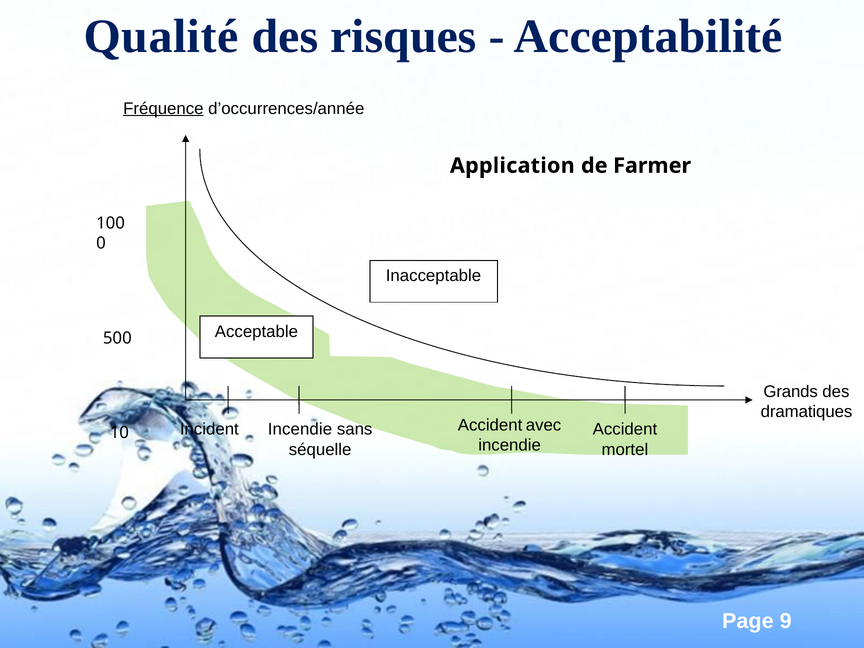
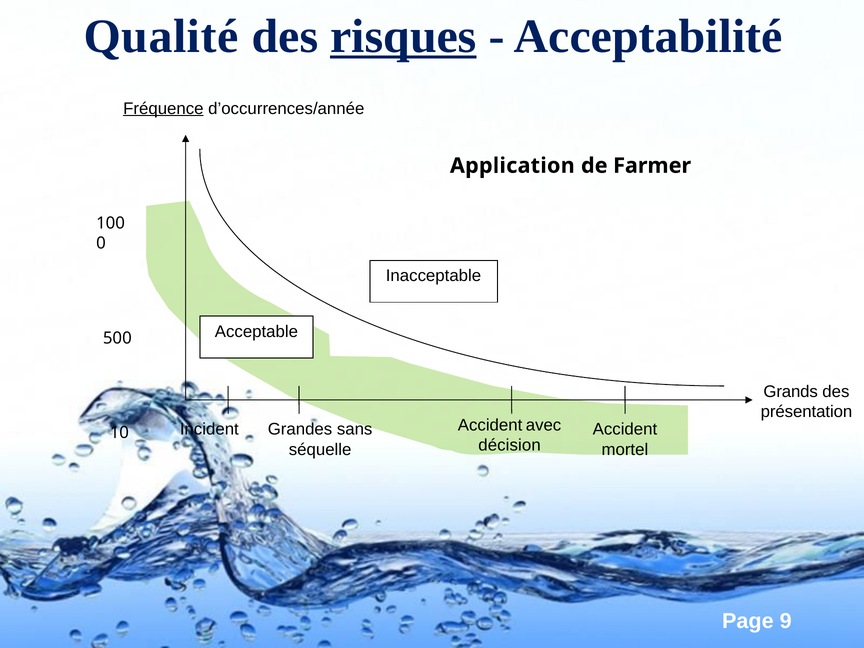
risques underline: none -> present
dramatiques: dramatiques -> présentation
Incident Incendie: Incendie -> Grandes
incendie at (510, 445): incendie -> décision
